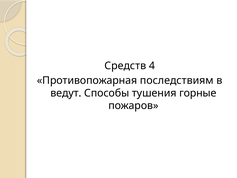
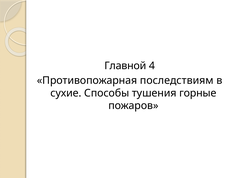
Средств: Средств -> Главной
ведут: ведут -> сухие
